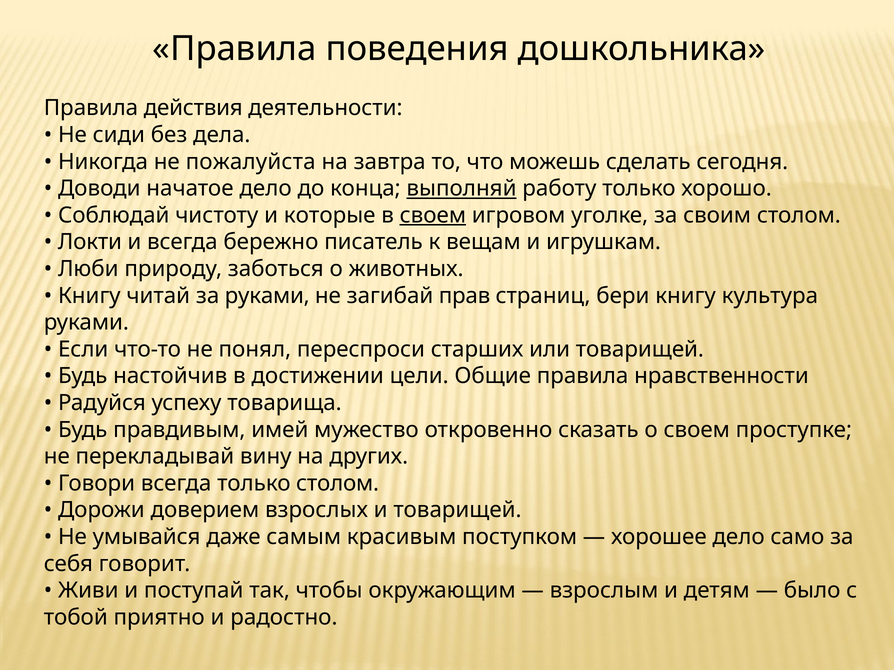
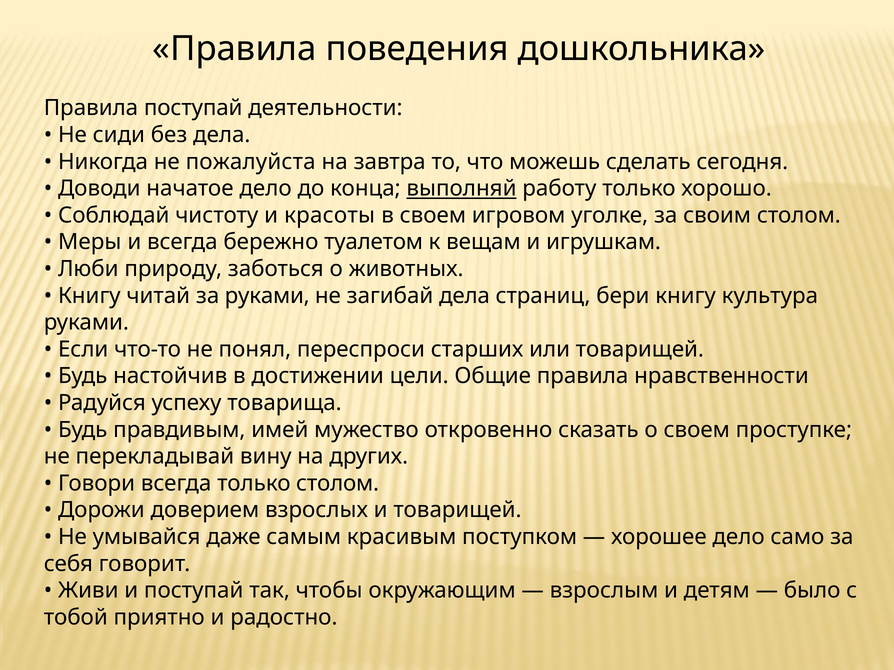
Правила действия: действия -> поступай
которые: которые -> красоты
своем at (433, 215) underline: present -> none
Локти: Локти -> Меры
писатель: писатель -> туалетом
загибай прав: прав -> дела
